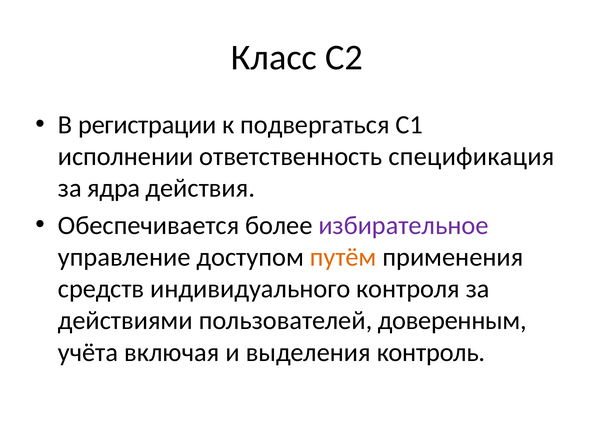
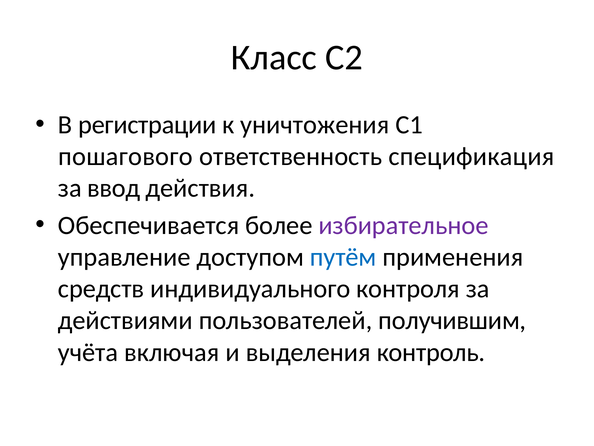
подвергаться: подвергаться -> уничтожения
исполнении: исполнении -> пошагового
ядра: ядра -> ввод
путём colour: orange -> blue
доверенным: доверенным -> получившим
